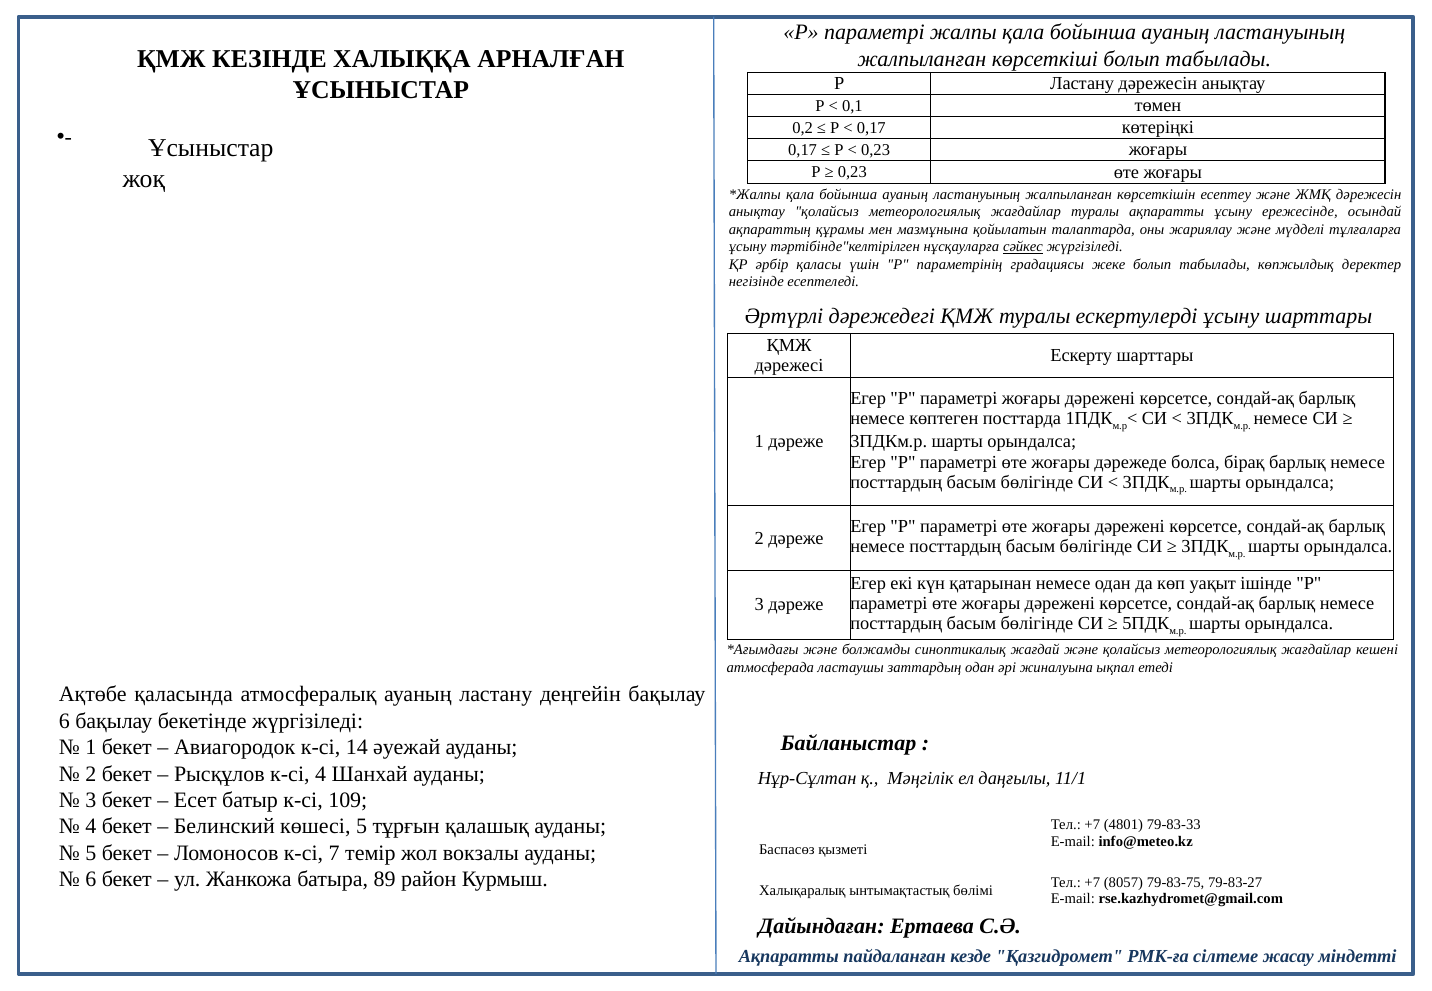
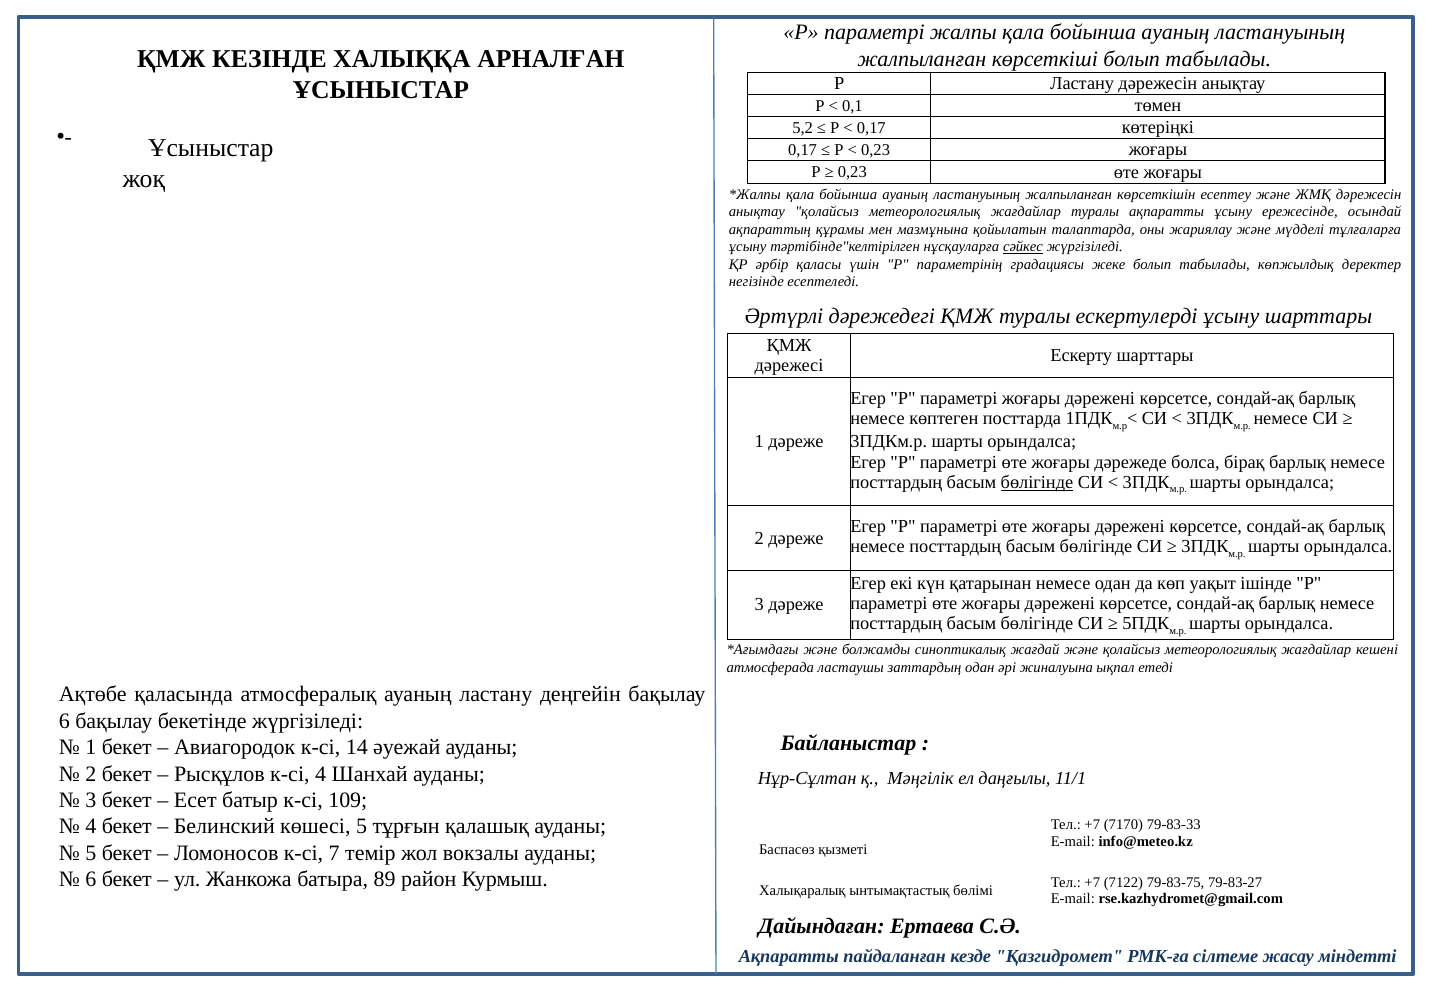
0,2: 0,2 -> 5,2
бөлігінде at (1037, 482) underline: none -> present
4801: 4801 -> 7170
8057: 8057 -> 7122
